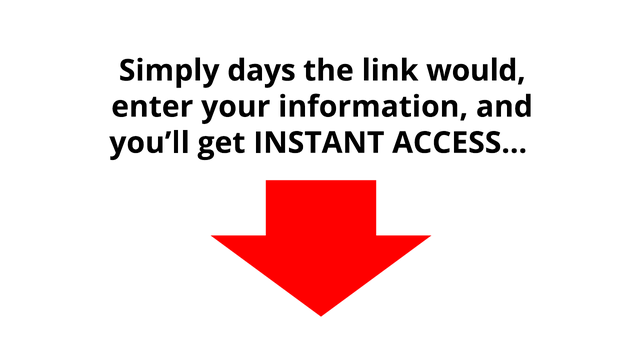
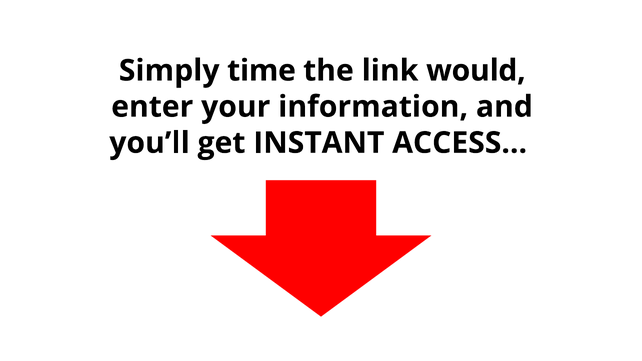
days: days -> time
